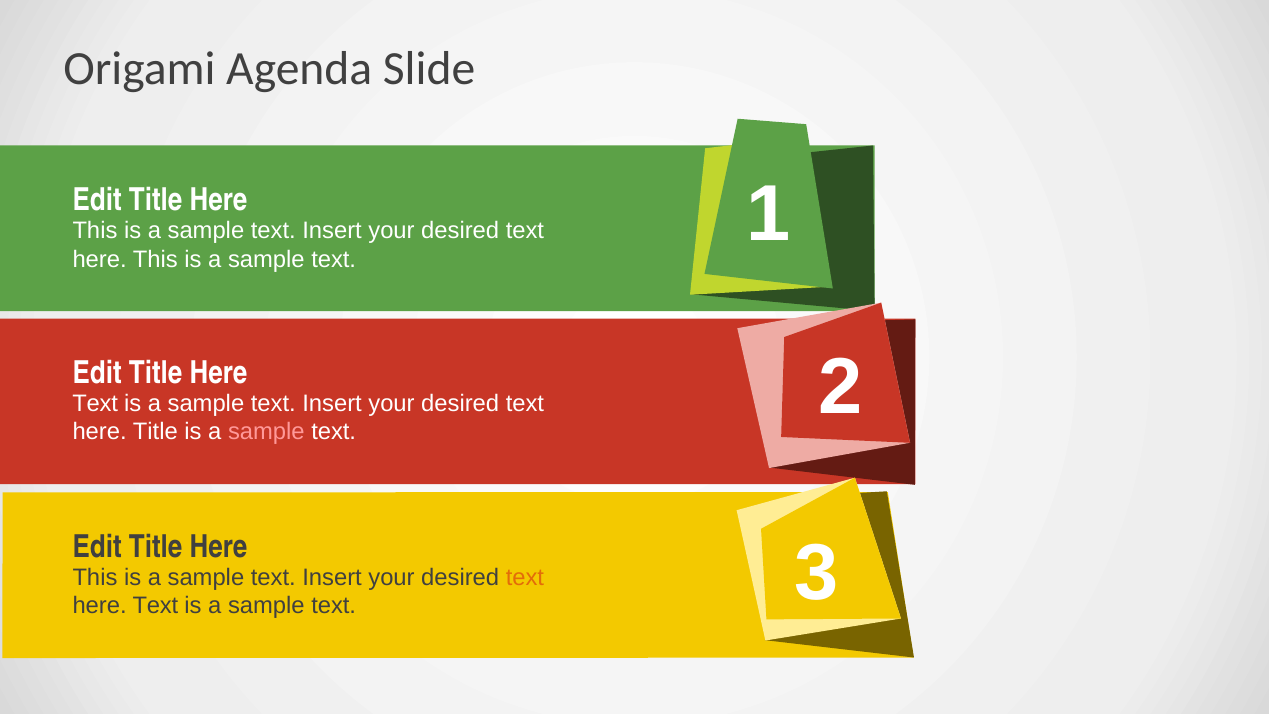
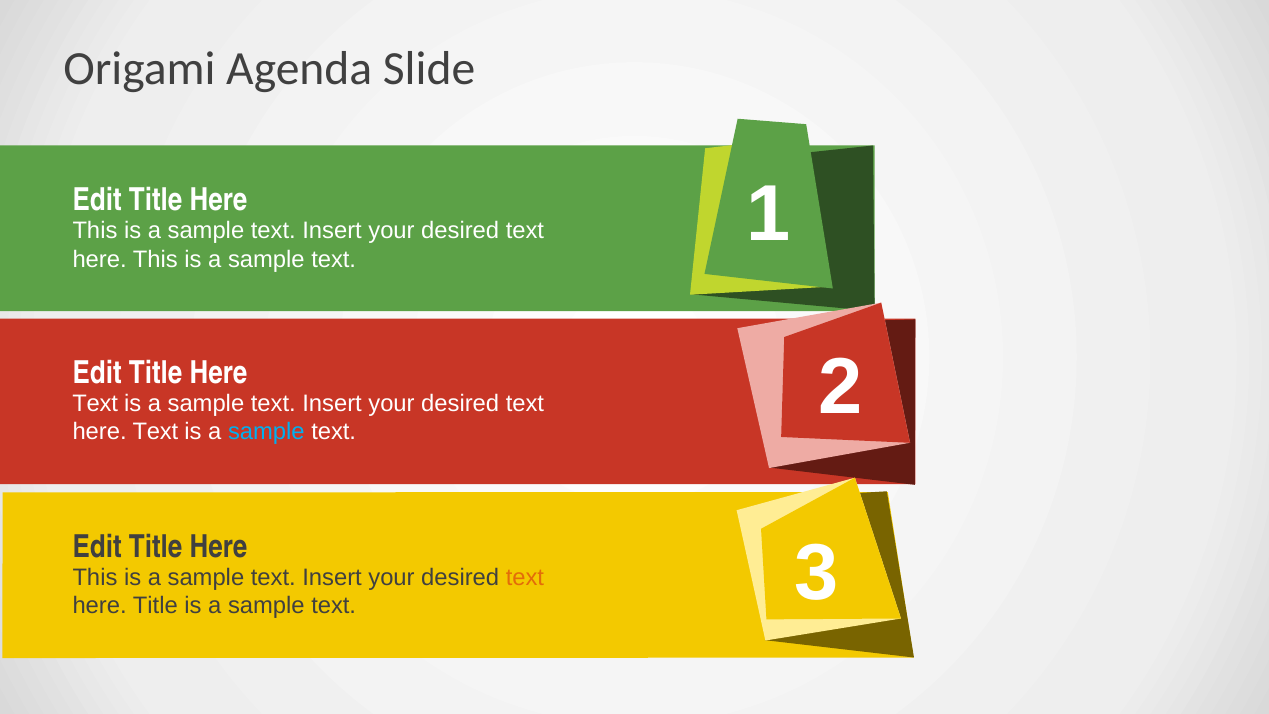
here Title: Title -> Text
sample at (266, 432) colour: pink -> light blue
here Text: Text -> Title
